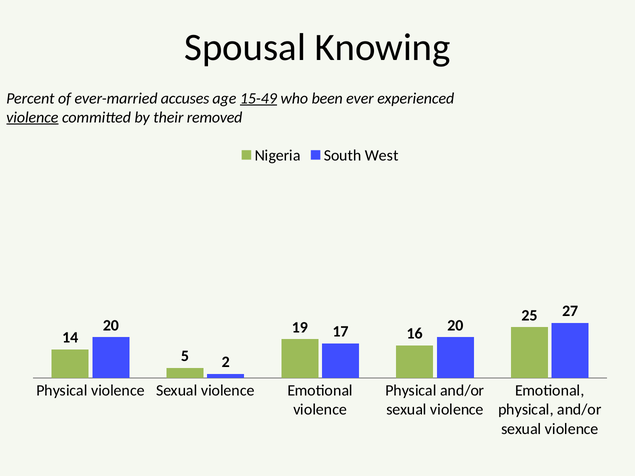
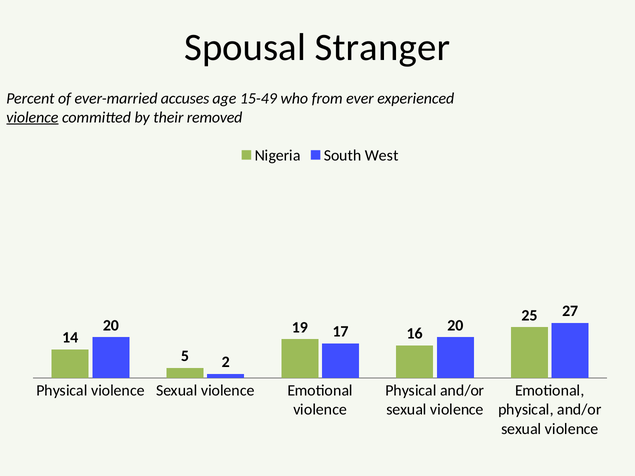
Knowing: Knowing -> Stranger
15-49 underline: present -> none
been: been -> from
